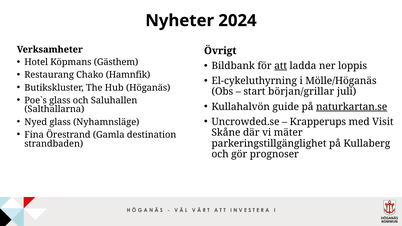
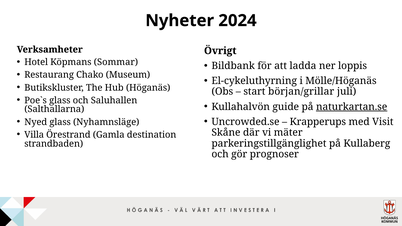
Gästhem: Gästhem -> Sommar
att underline: present -> none
Hamnfik: Hamnfik -> Museum
Fina: Fina -> Villa
